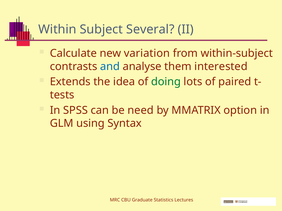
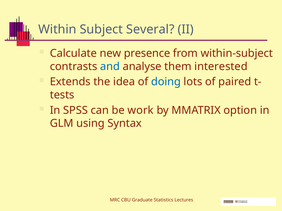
variation: variation -> presence
doing colour: green -> blue
need: need -> work
